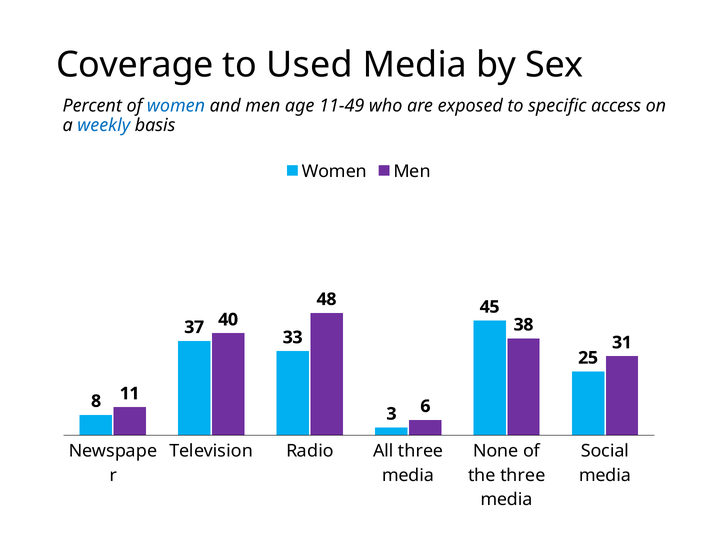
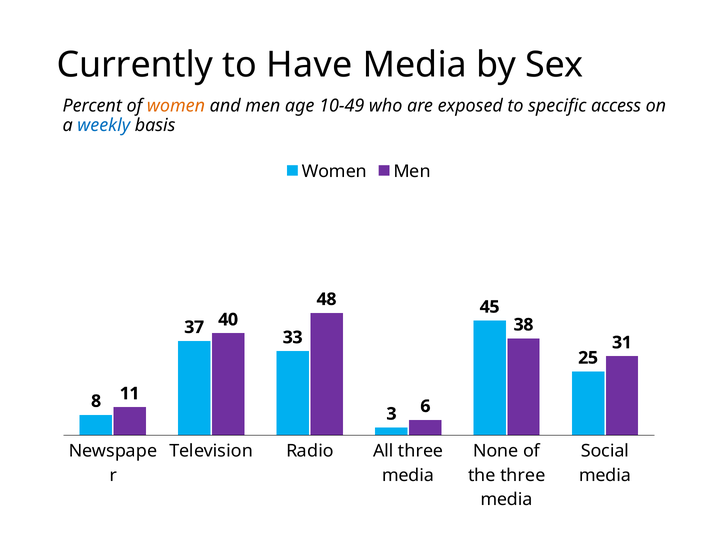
Coverage: Coverage -> Currently
Used: Used -> Have
women at (176, 106) colour: blue -> orange
11-49: 11-49 -> 10-49
